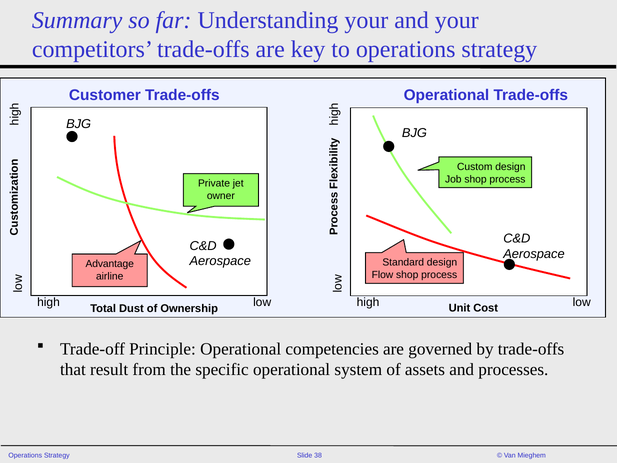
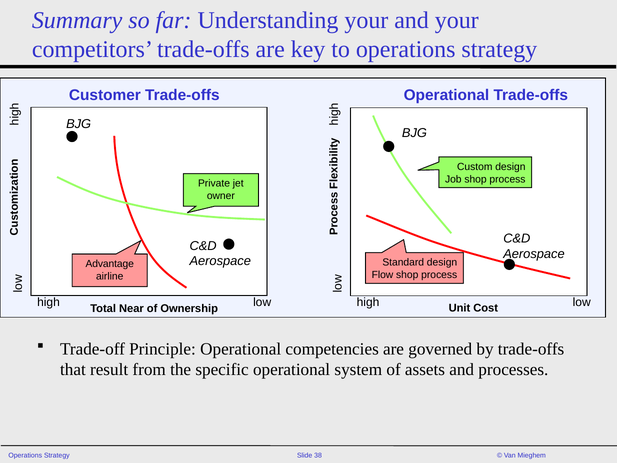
Dust: Dust -> Near
